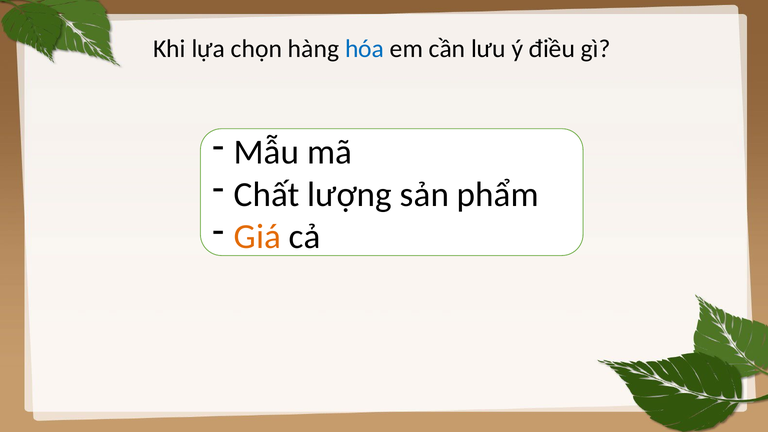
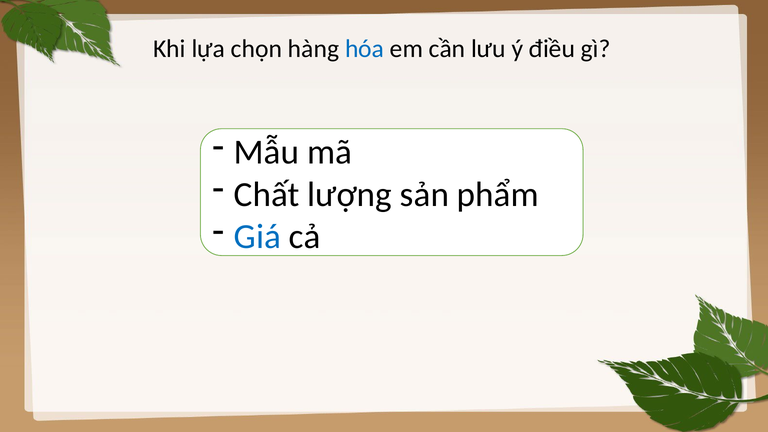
Giá colour: orange -> blue
